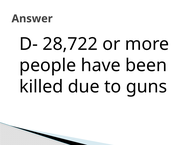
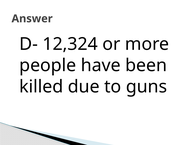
28,722: 28,722 -> 12,324
